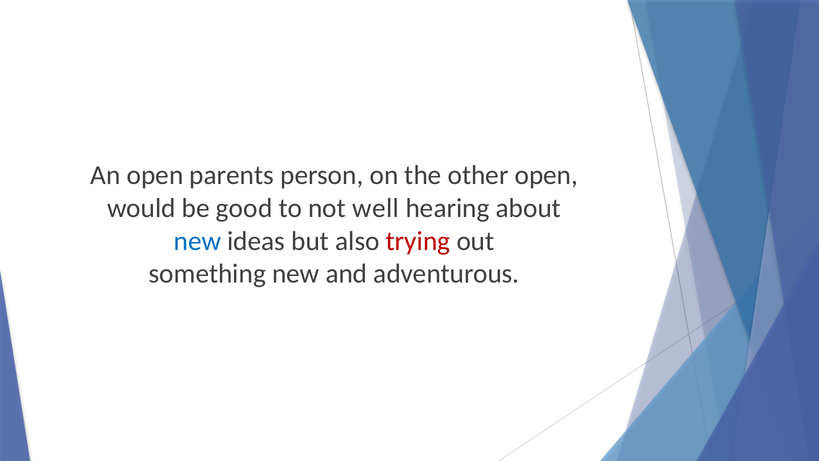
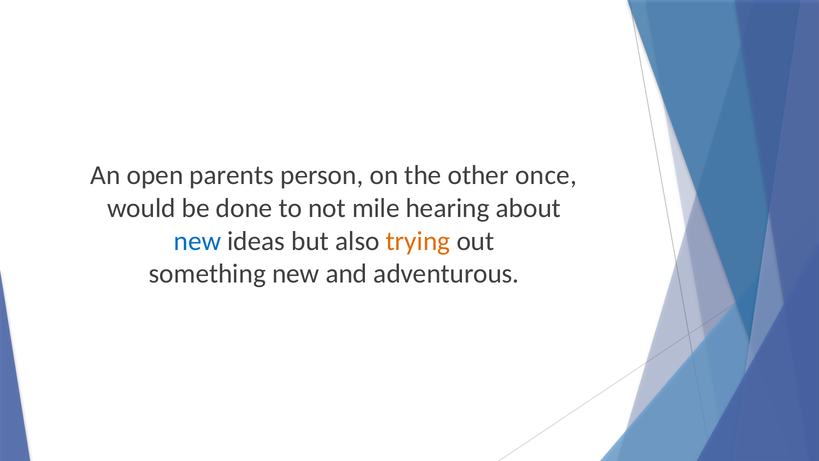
other open: open -> once
good: good -> done
well: well -> mile
trying colour: red -> orange
